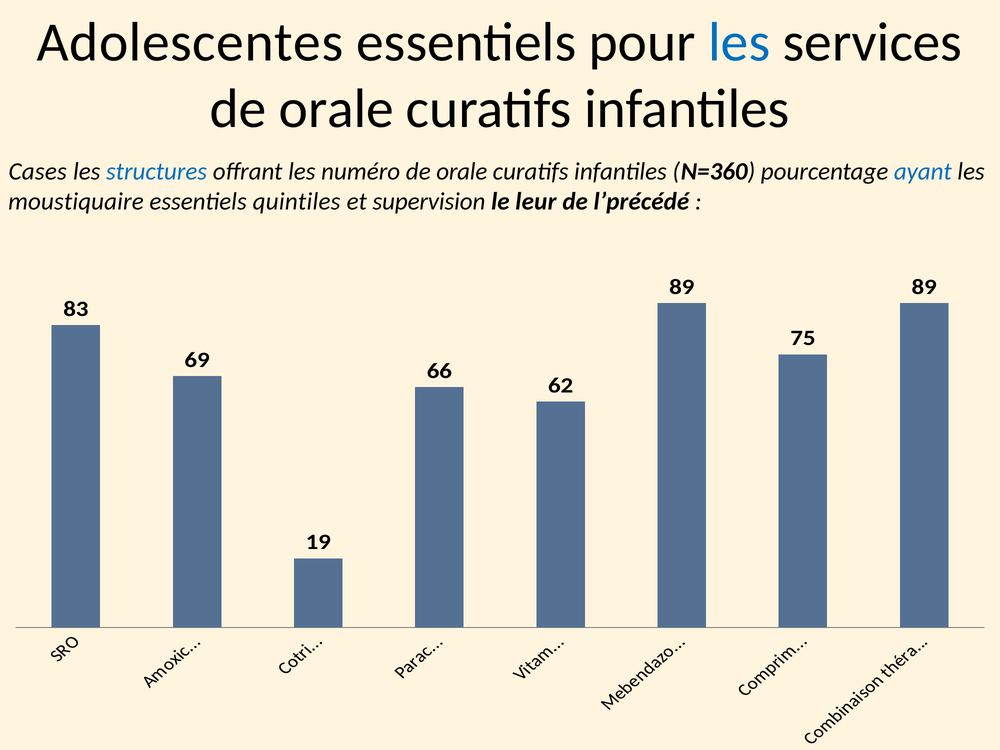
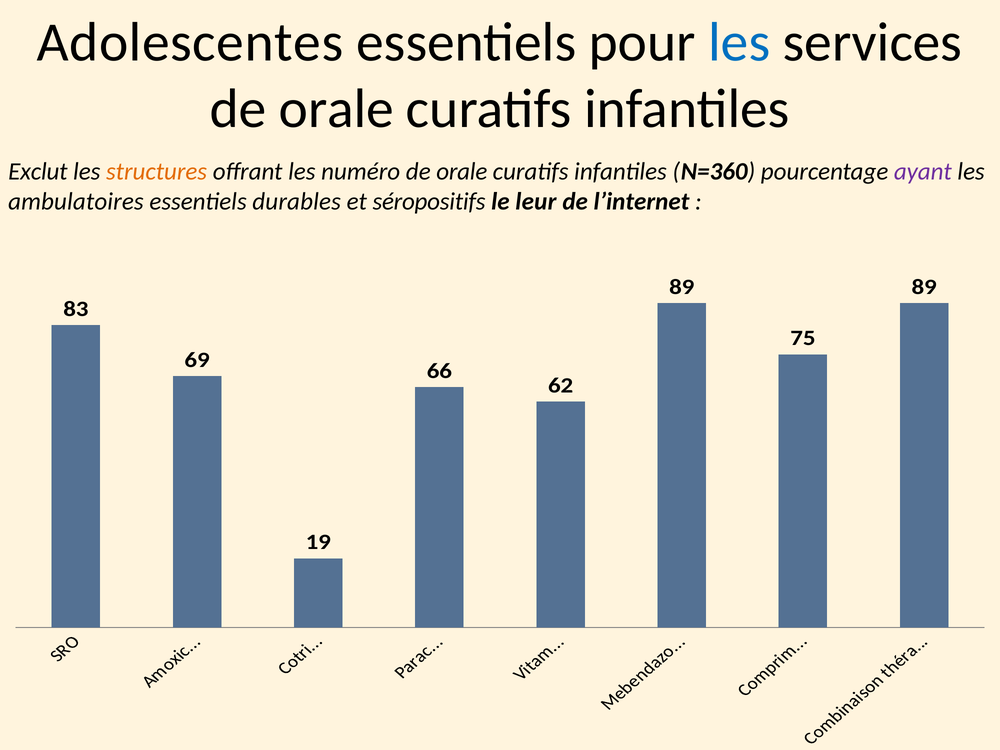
Cases: Cases -> Exclut
structures colour: blue -> orange
ayant colour: blue -> purple
moustiquaire: moustiquaire -> ambulatoires
quintiles: quintiles -> durables
supervision: supervision -> séropositifs
l’précédé: l’précédé -> l’internet
